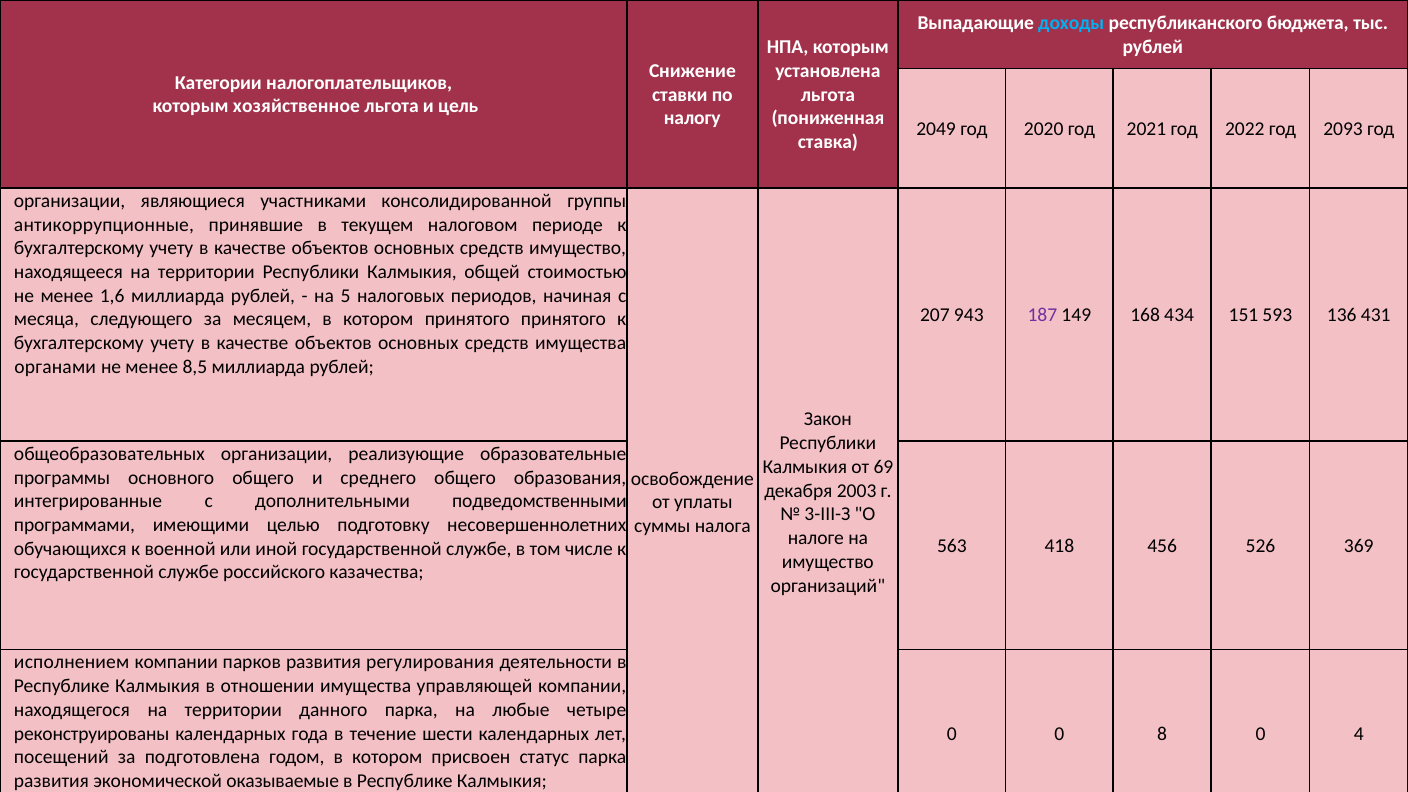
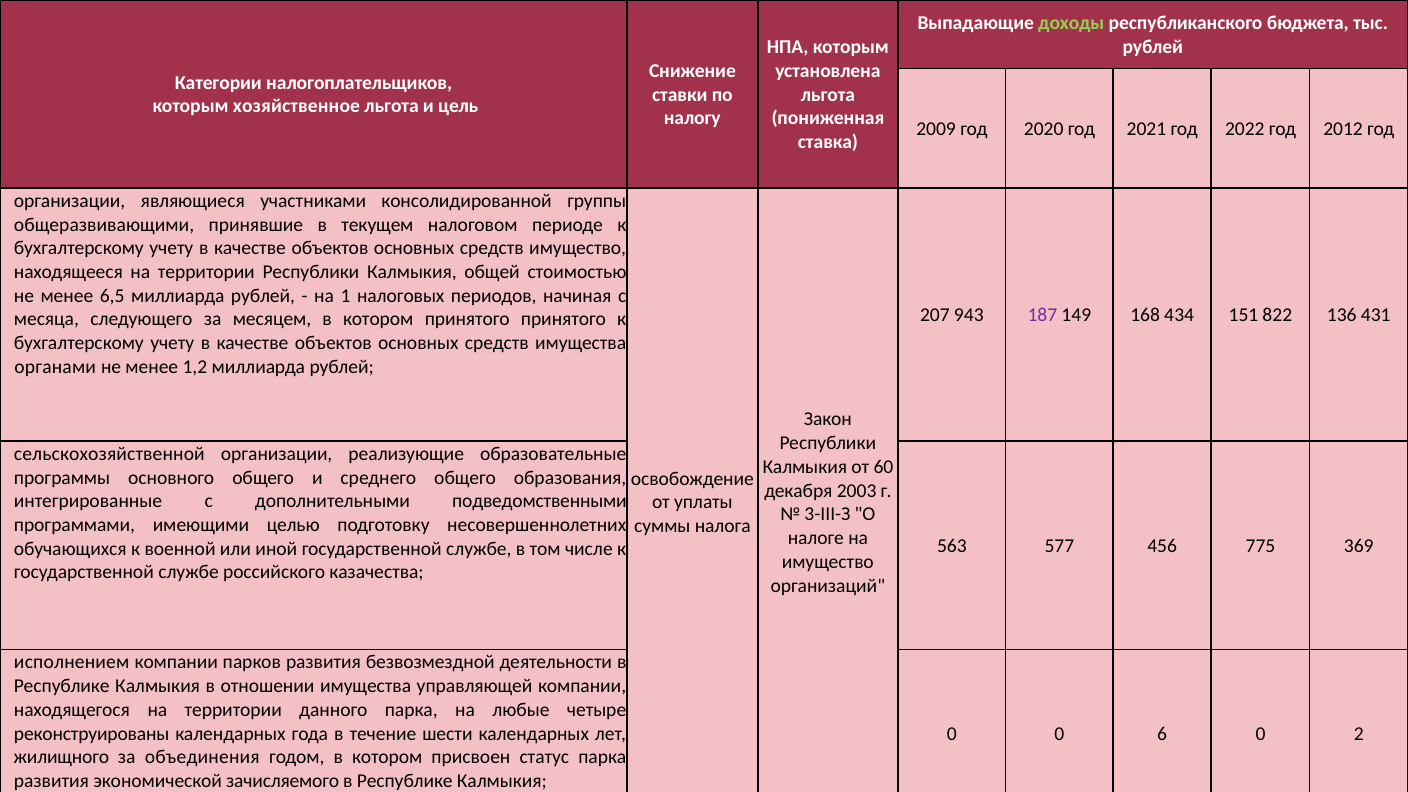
доходы colour: light blue -> light green
2049: 2049 -> 2009
2093: 2093 -> 2012
антикоррупционные: антикоррупционные -> общеразвивающими
1,6: 1,6 -> 6,5
5: 5 -> 1
593: 593 -> 822
8,5: 8,5 -> 1,2
общеобразовательных: общеобразовательных -> сельскохозяйственной
69: 69 -> 60
418: 418 -> 577
526: 526 -> 775
регулирования: регулирования -> безвозмездной
8: 8 -> 6
4: 4 -> 2
посещений: посещений -> жилищного
подготовлена: подготовлена -> объединения
оказываемые: оказываемые -> зачисляемого
